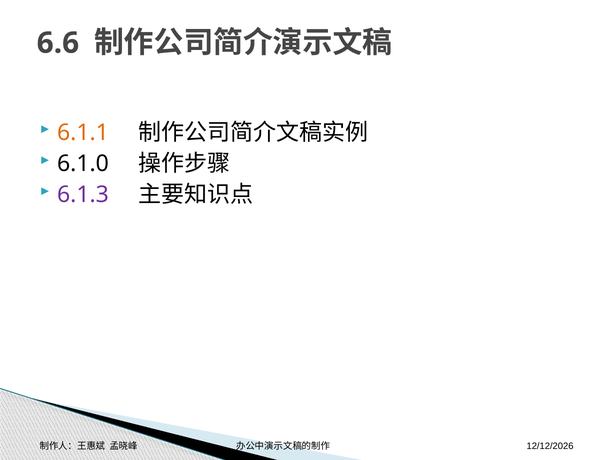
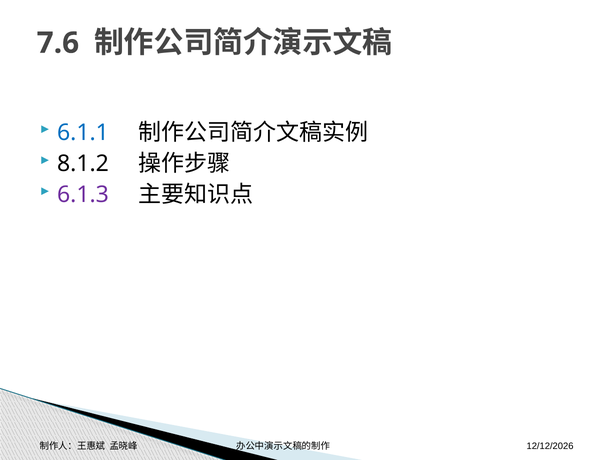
6.6: 6.6 -> 7.6
6.1.1 colour: orange -> blue
6.1.0: 6.1.0 -> 8.1.2
